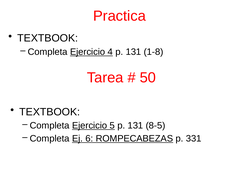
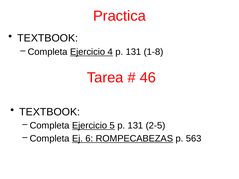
50: 50 -> 46
8-5: 8-5 -> 2-5
331: 331 -> 563
